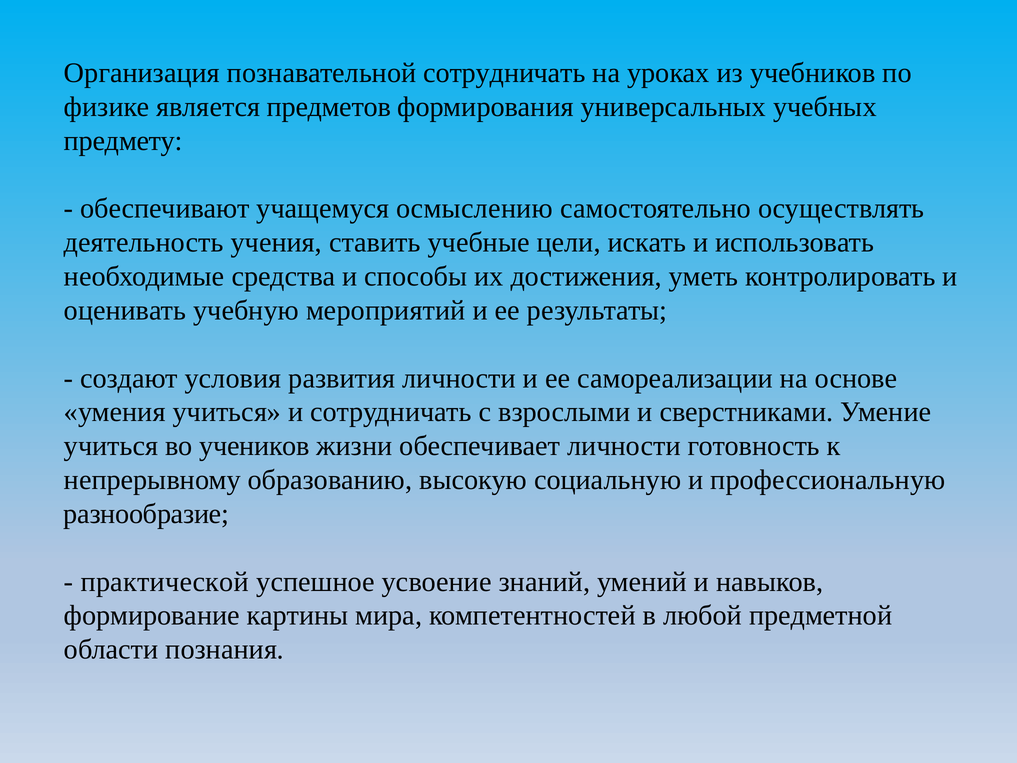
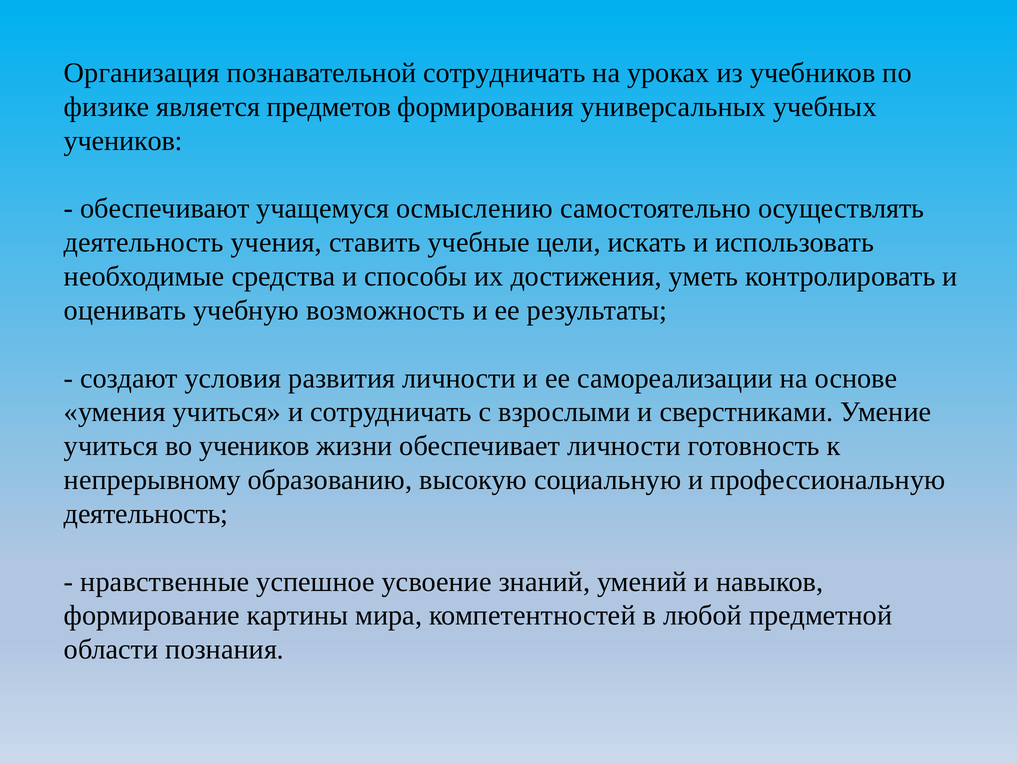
предмету at (123, 141): предмету -> учеников
мероприятий: мероприятий -> возможность
разнообразие at (146, 514): разнообразие -> деятельность
практической: практической -> нравственные
